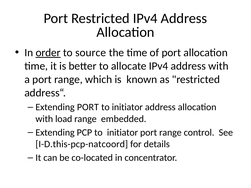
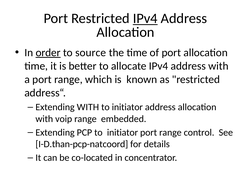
IPv4 at (145, 19) underline: none -> present
Extending PORT: PORT -> WITH
load: load -> voip
I-D.this-pcp-natcoord: I-D.this-pcp-natcoord -> I-D.than-pcp-natcoord
